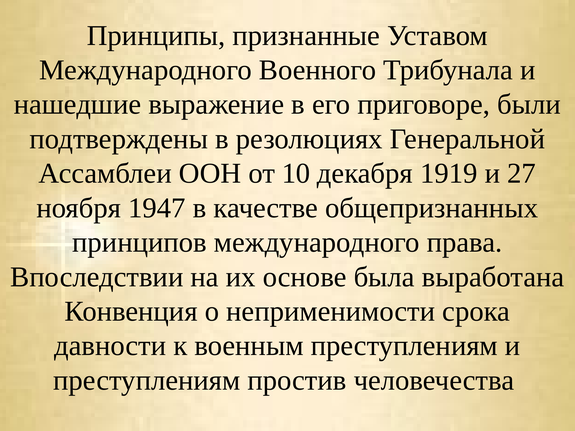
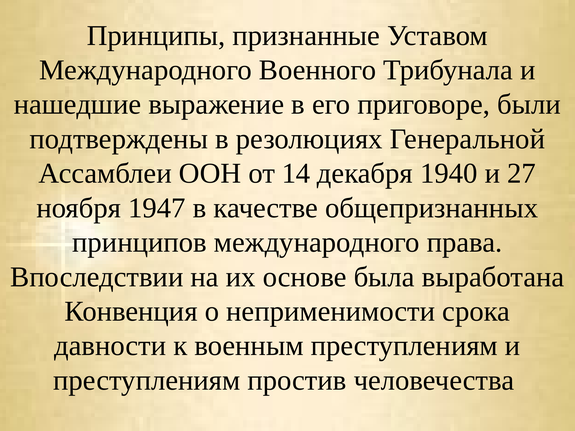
10: 10 -> 14
1919: 1919 -> 1940
